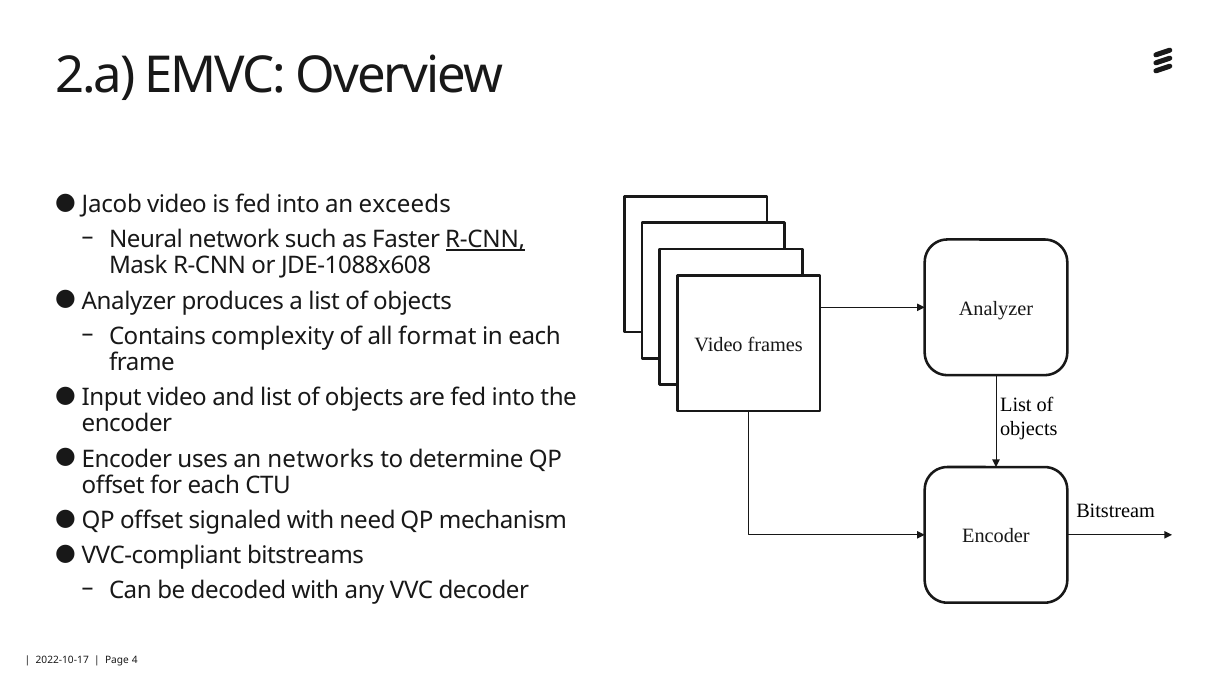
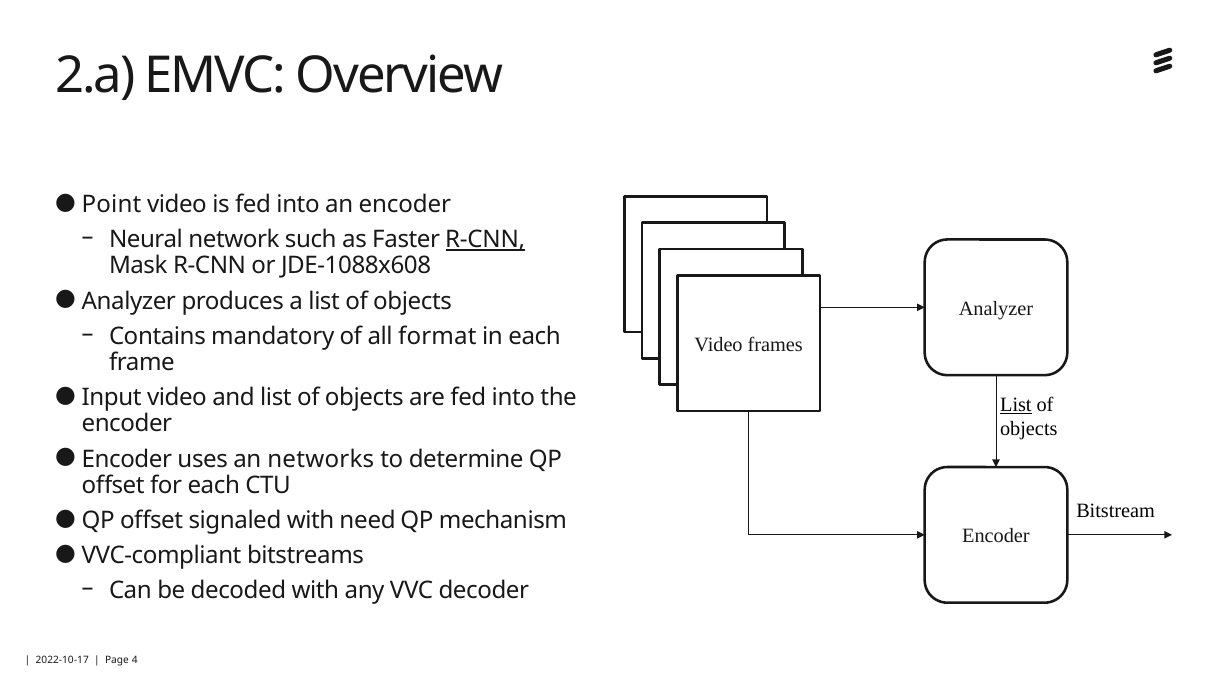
Jacob: Jacob -> Point
an exceeds: exceeds -> encoder
complexity: complexity -> mandatory
List at (1016, 404) underline: none -> present
